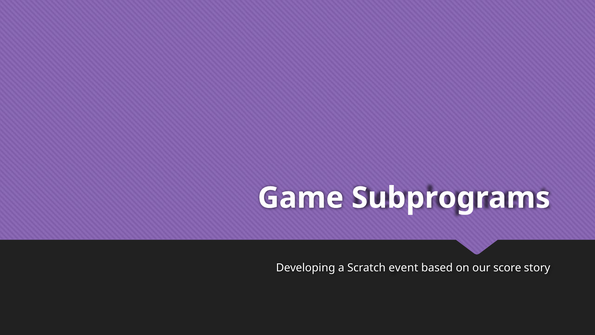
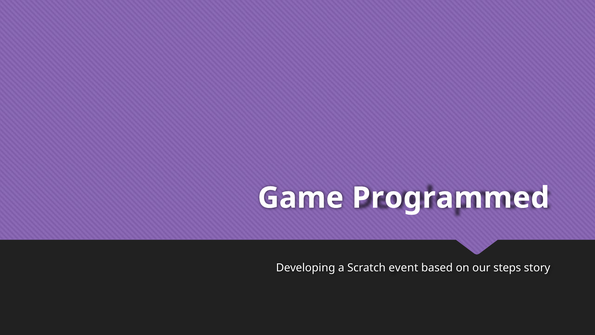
Subprograms: Subprograms -> Programmed
score: score -> steps
